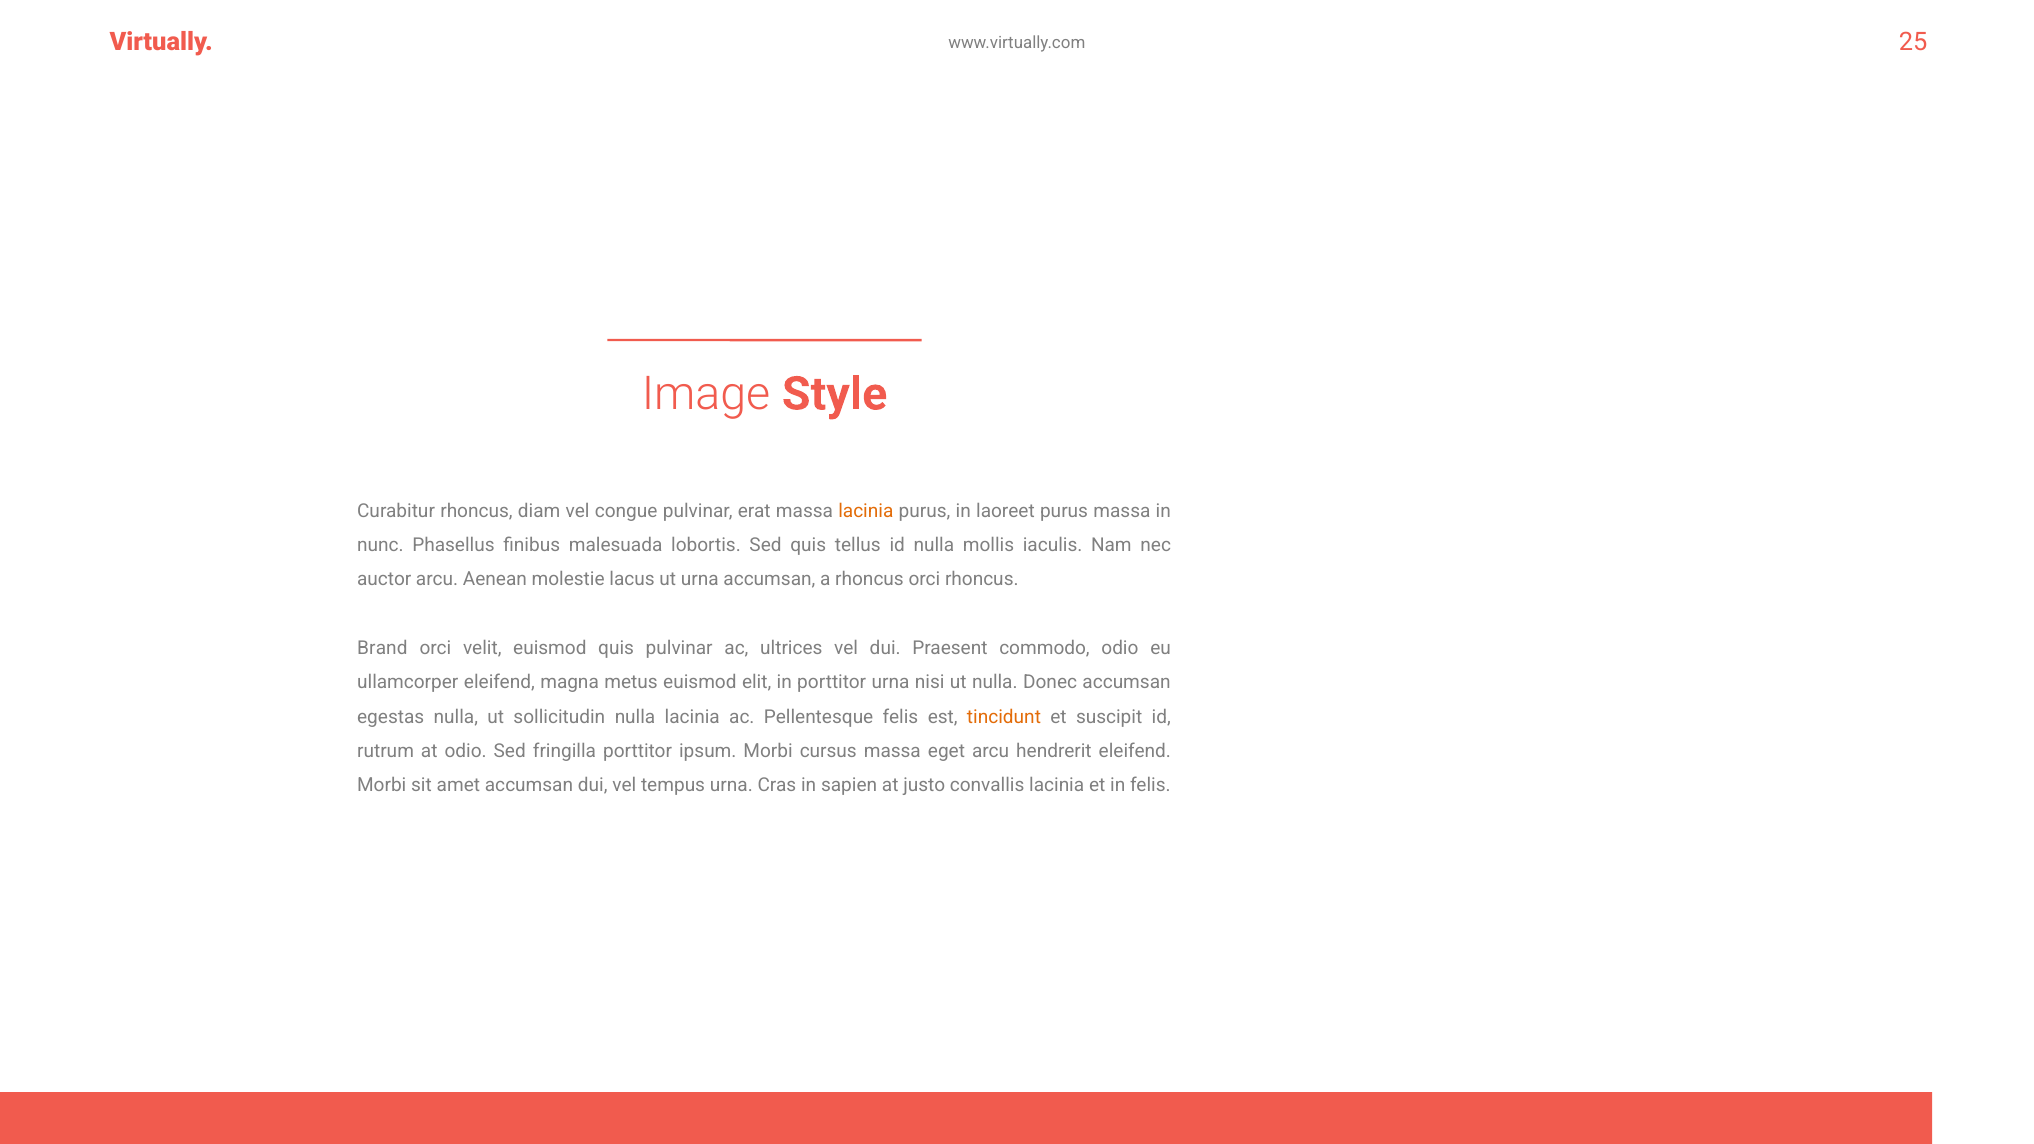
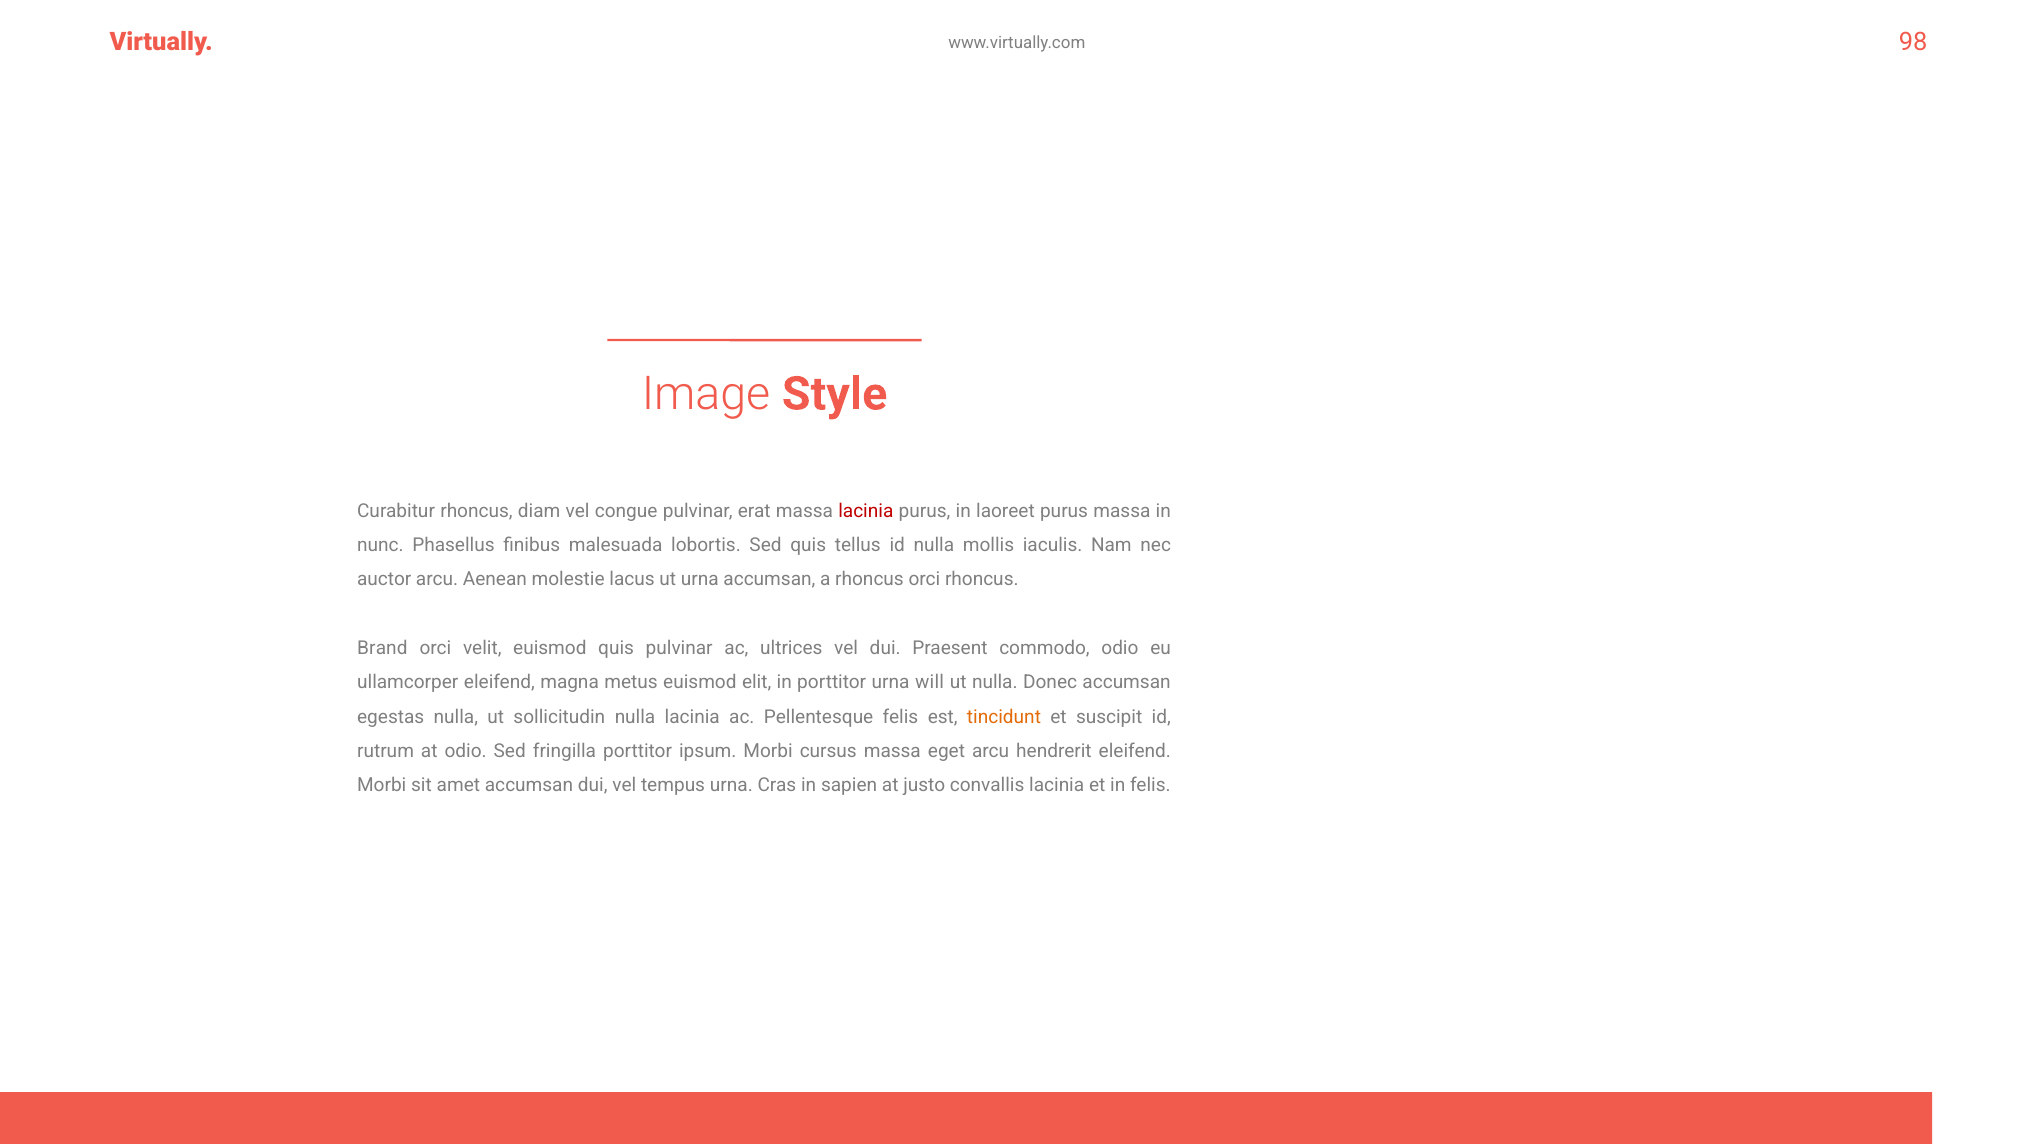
25: 25 -> 98
lacinia at (866, 511) colour: orange -> red
nisi: nisi -> will
